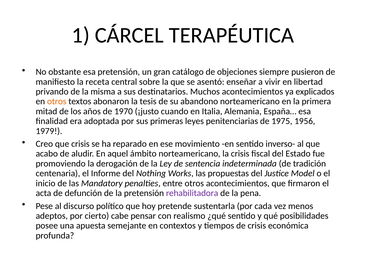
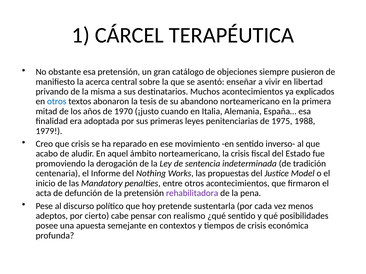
receta: receta -> acerca
otros at (57, 102) colour: orange -> blue
1956: 1956 -> 1988
